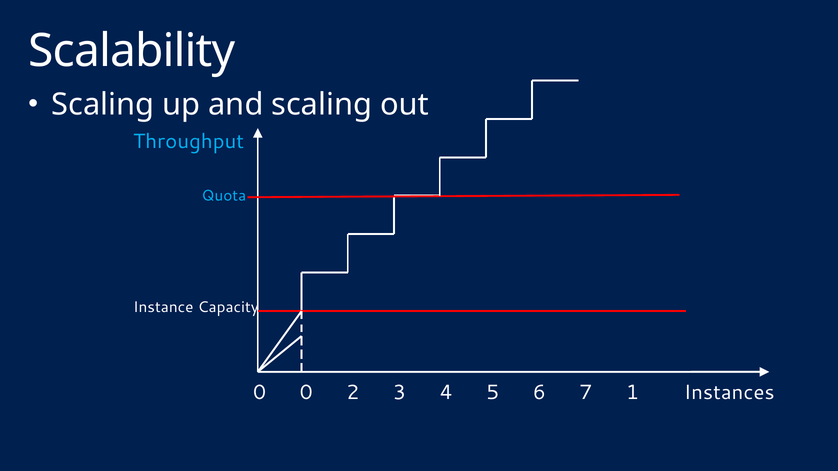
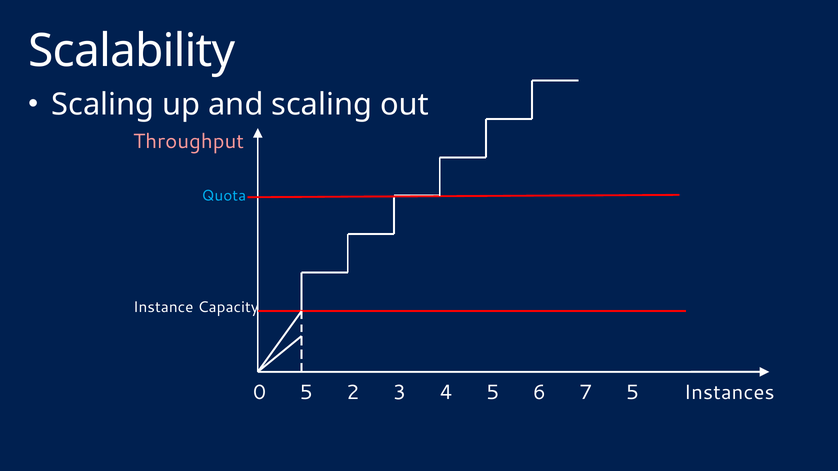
Throughput colour: light blue -> pink
0 0: 0 -> 5
7 1: 1 -> 5
